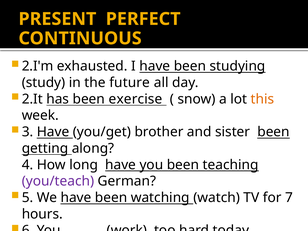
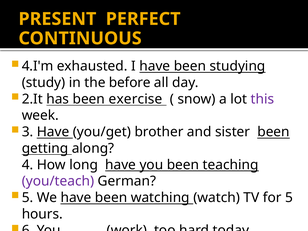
2.I'm: 2.I'm -> 4.I'm
future: future -> before
this colour: orange -> purple
for 7: 7 -> 5
